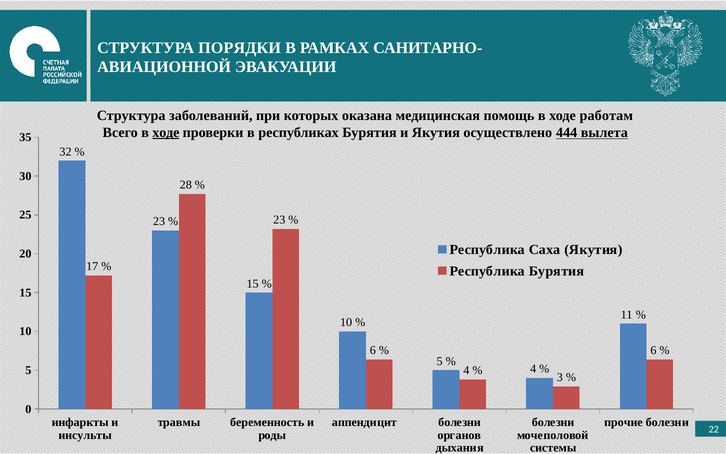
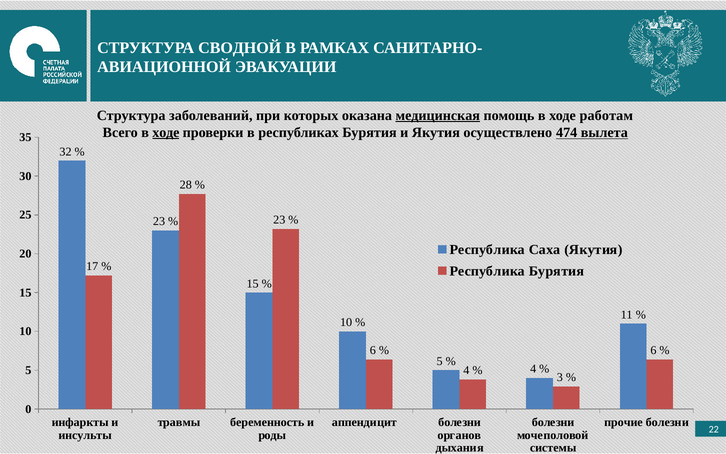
ПОРЯДКИ: ПОРЯДКИ -> СВОДНОЙ
медицинская underline: none -> present
444: 444 -> 474
